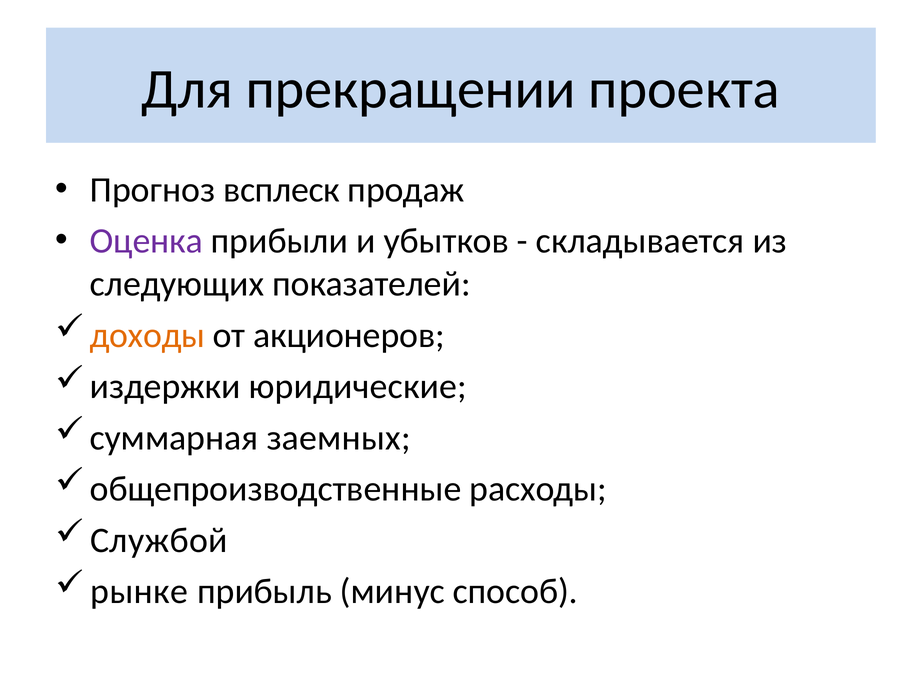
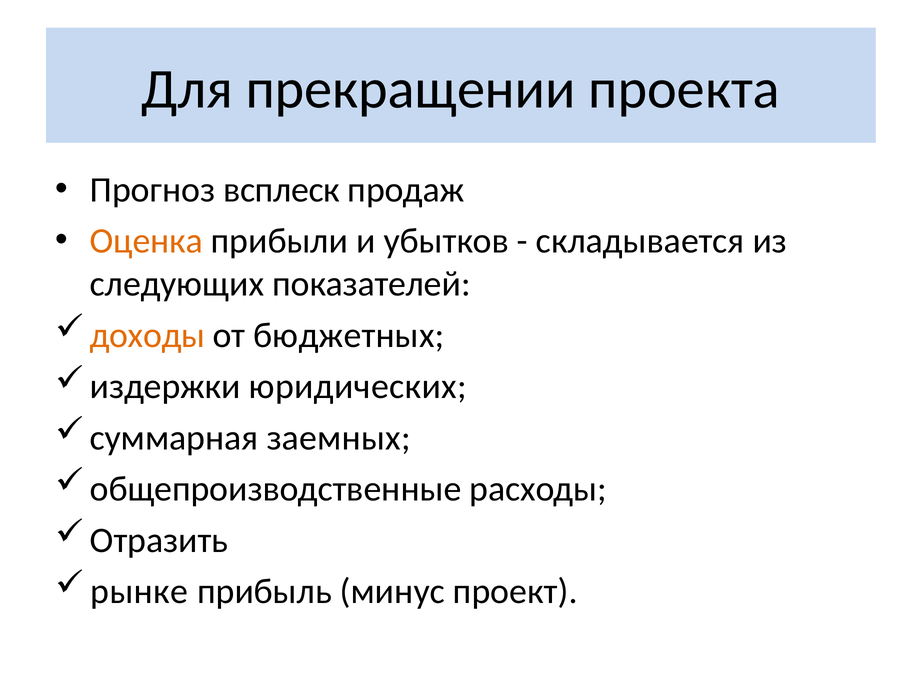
Оценка colour: purple -> orange
акционеров: акционеров -> бюджетных
юридические: юридические -> юридических
Службой: Службой -> Отразить
способ: способ -> проект
